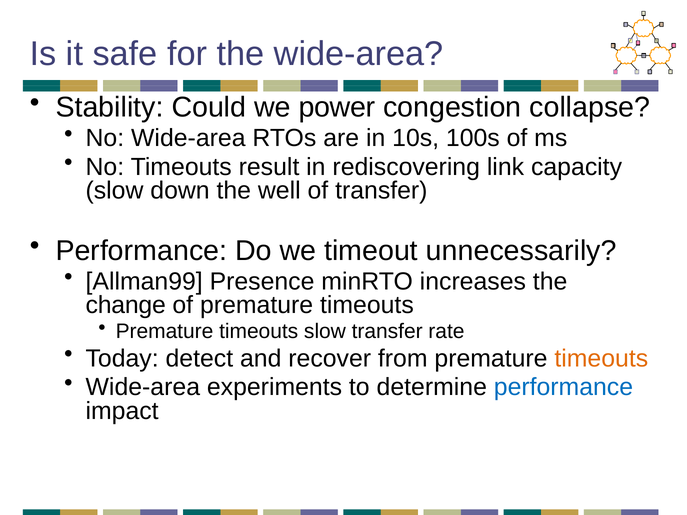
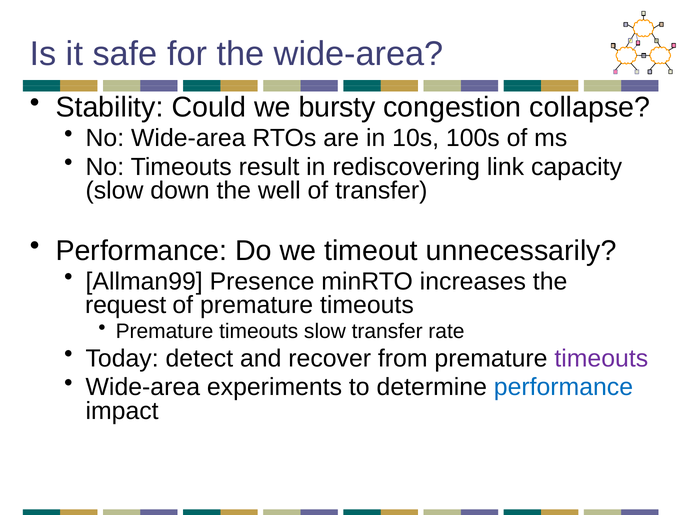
power: power -> bursty
change: change -> request
timeouts at (601, 358) colour: orange -> purple
